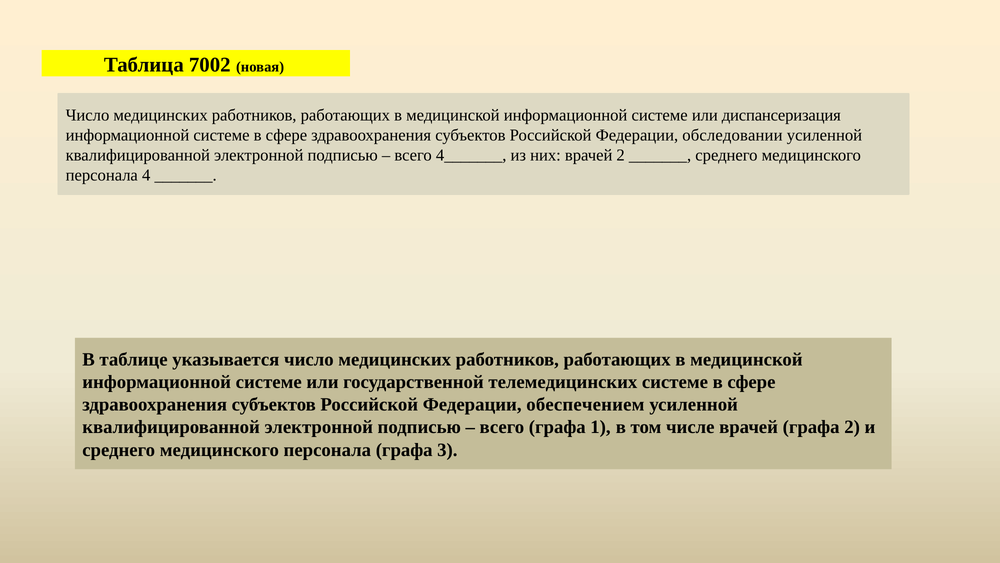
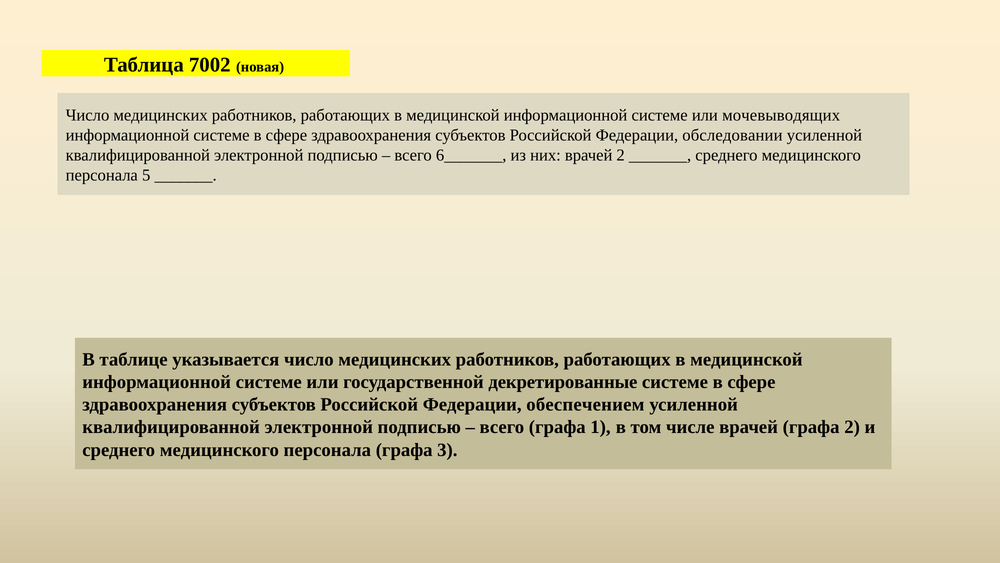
диспансеризация: диспансеризация -> мочевыводящих
4_______: 4_______ -> 6_______
4: 4 -> 5
телемедицинских: телемедицинских -> декретированные
